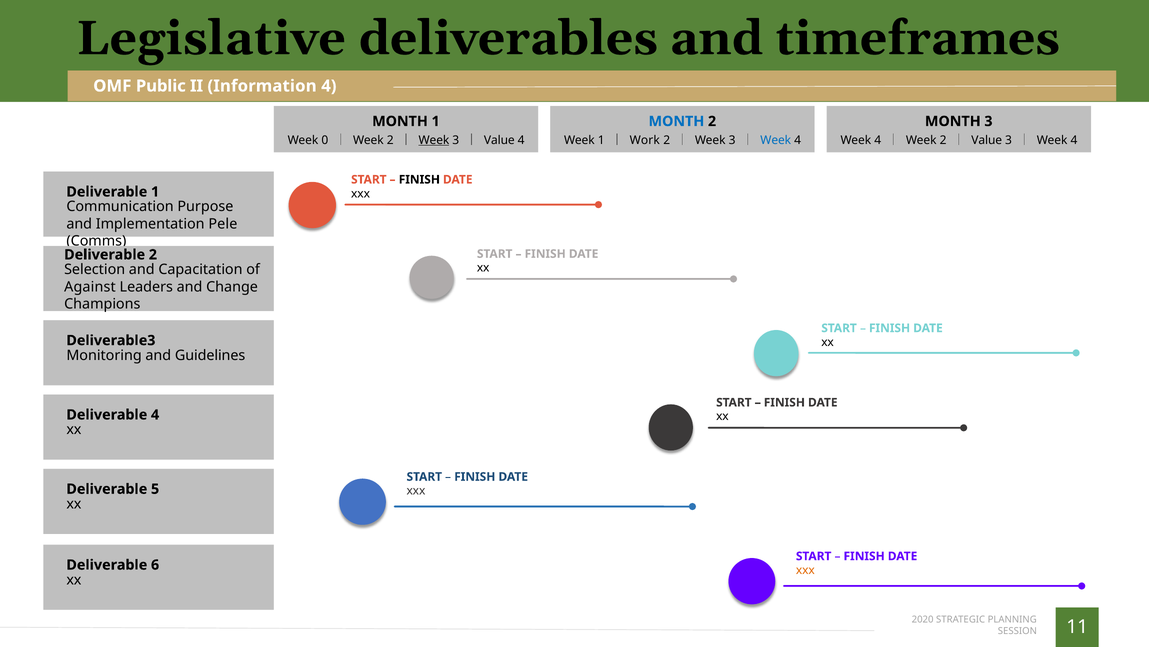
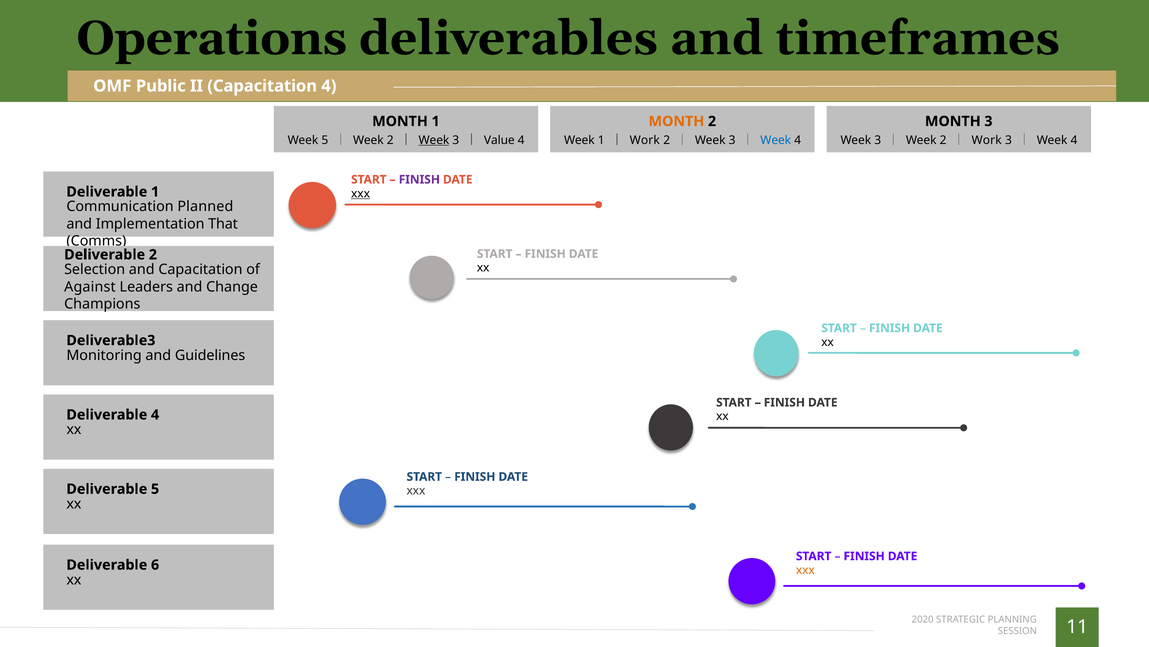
Legislative: Legislative -> Operations
II Information: Information -> Capacitation
MONTH at (676, 121) colour: blue -> orange
Week 0: 0 -> 5
4 at (878, 140): 4 -> 3
2 Value: Value -> Work
FINISH at (419, 179) colour: black -> purple
xxx at (361, 193) underline: none -> present
Purpose: Purpose -> Planned
Pele: Pele -> That
